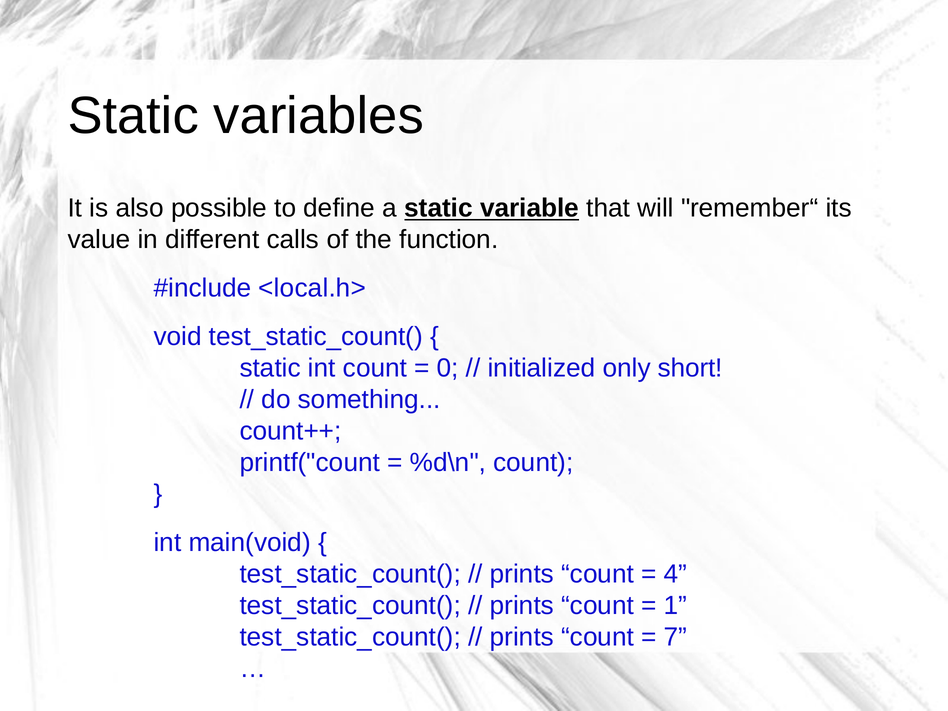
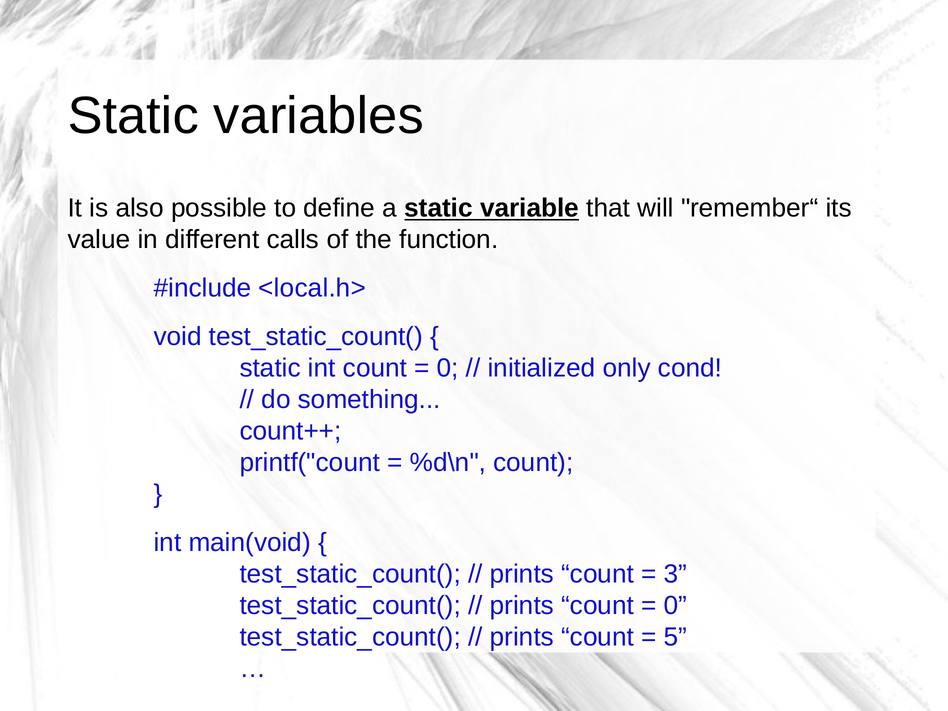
short: short -> cond
4: 4 -> 3
1 at (675, 605): 1 -> 0
7: 7 -> 5
